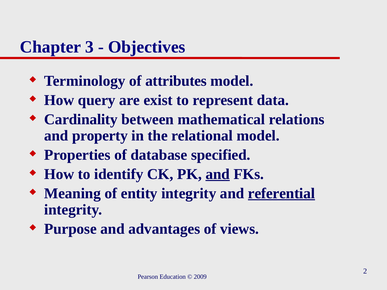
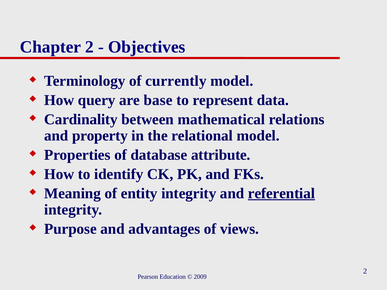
Chapter 3: 3 -> 2
attributes: attributes -> currently
exist: exist -> base
specified: specified -> attribute
and at (218, 174) underline: present -> none
